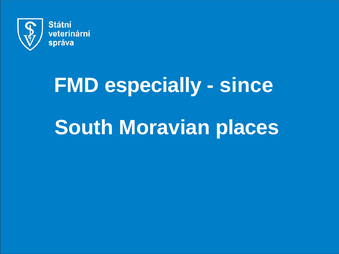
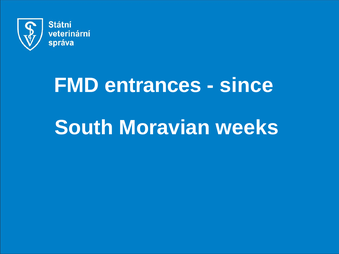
especially: especially -> entrances
places: places -> weeks
